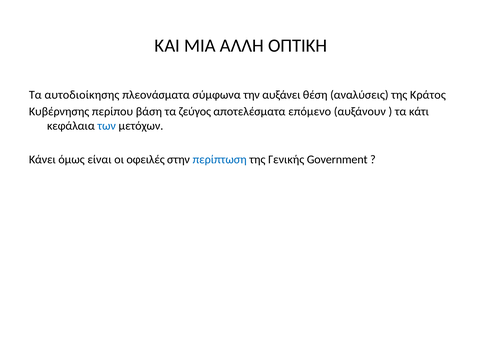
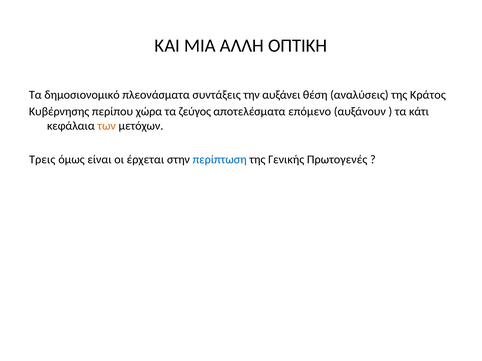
αυτοδιοίκησης: αυτοδιοίκησης -> δημοσιονομικό
σύμφωνα: σύμφωνα -> συντάξεις
βάση: βάση -> χώρα
των colour: blue -> orange
Κάνει: Κάνει -> Τρεις
οφειλές: οφειλές -> έρχεται
Government: Government -> Πρωτογενές
